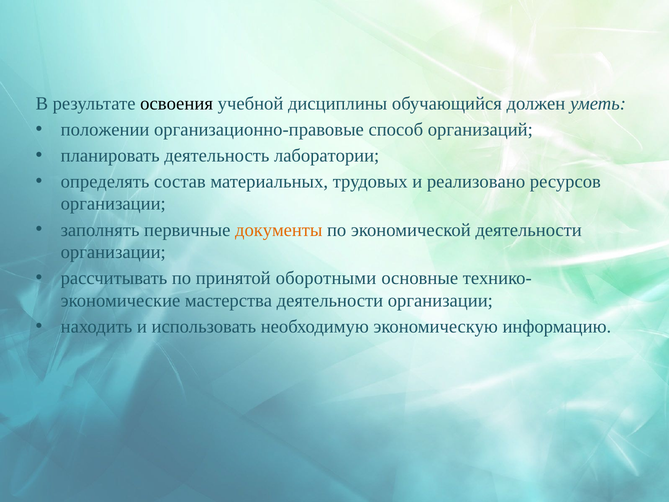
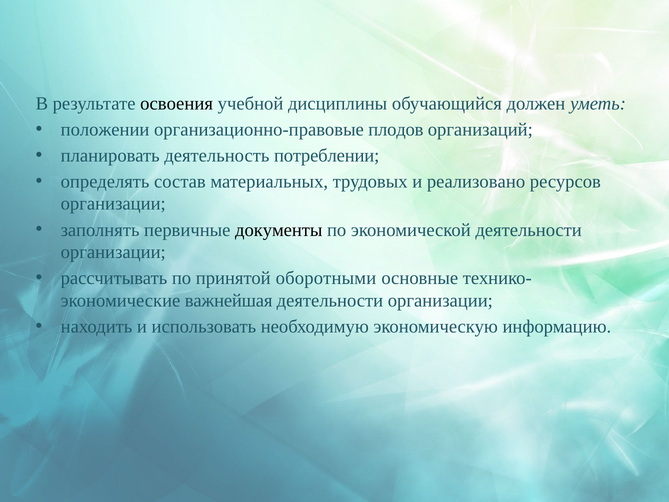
способ: способ -> плодов
лаборатории: лаборатории -> потреблении
документы colour: orange -> black
мастерства: мастерства -> важнейшая
